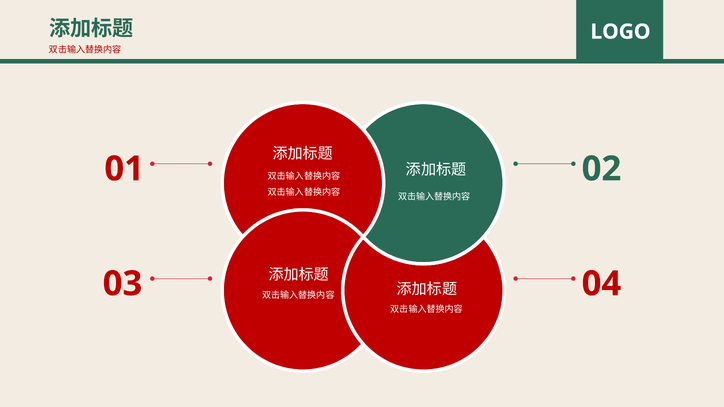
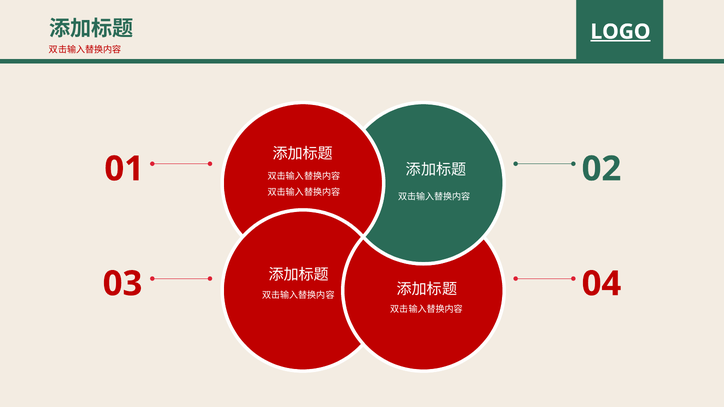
LOGO underline: none -> present
